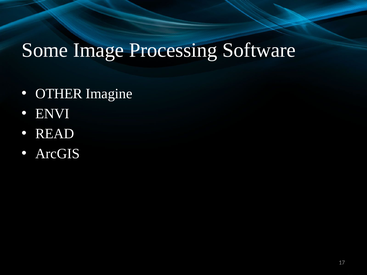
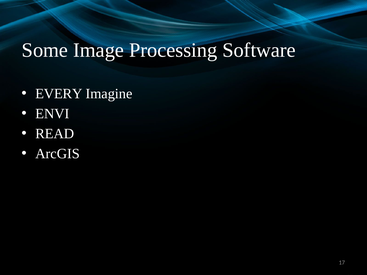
OTHER: OTHER -> EVERY
